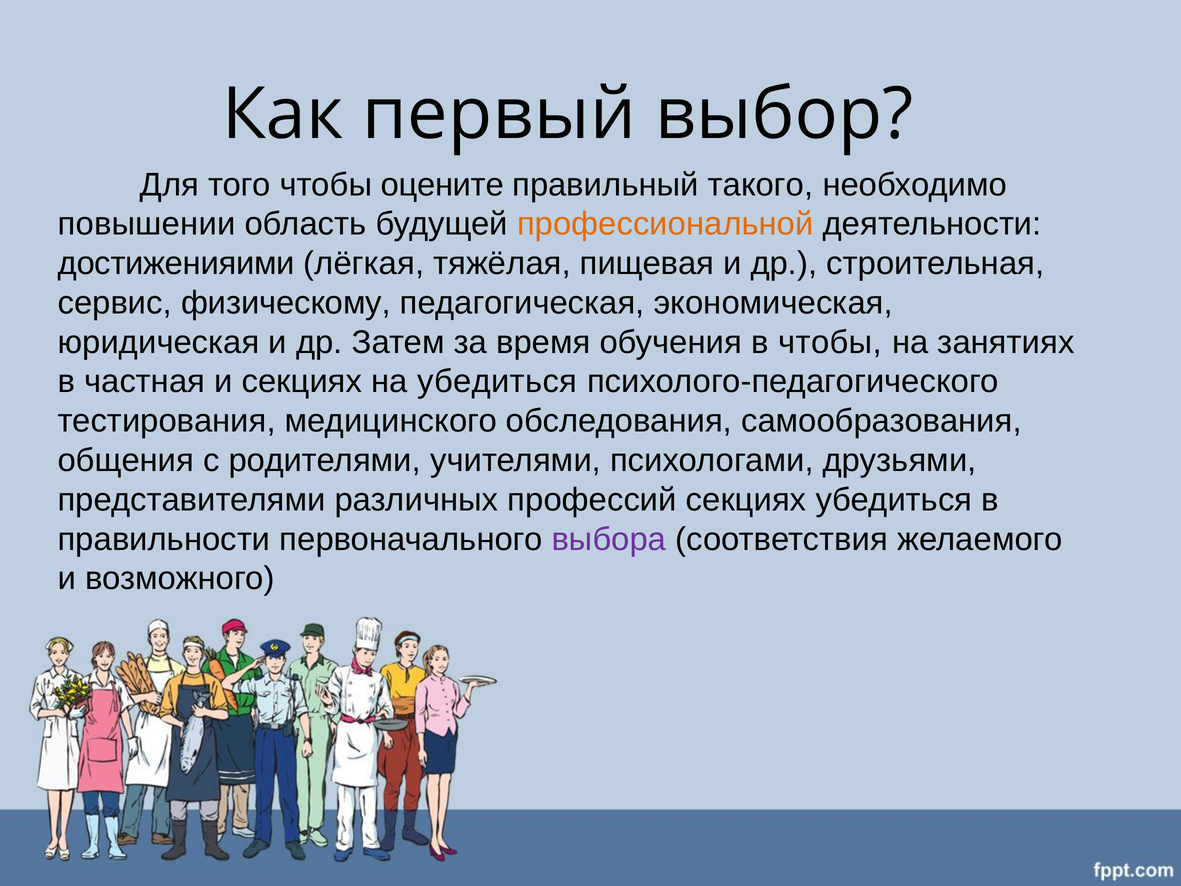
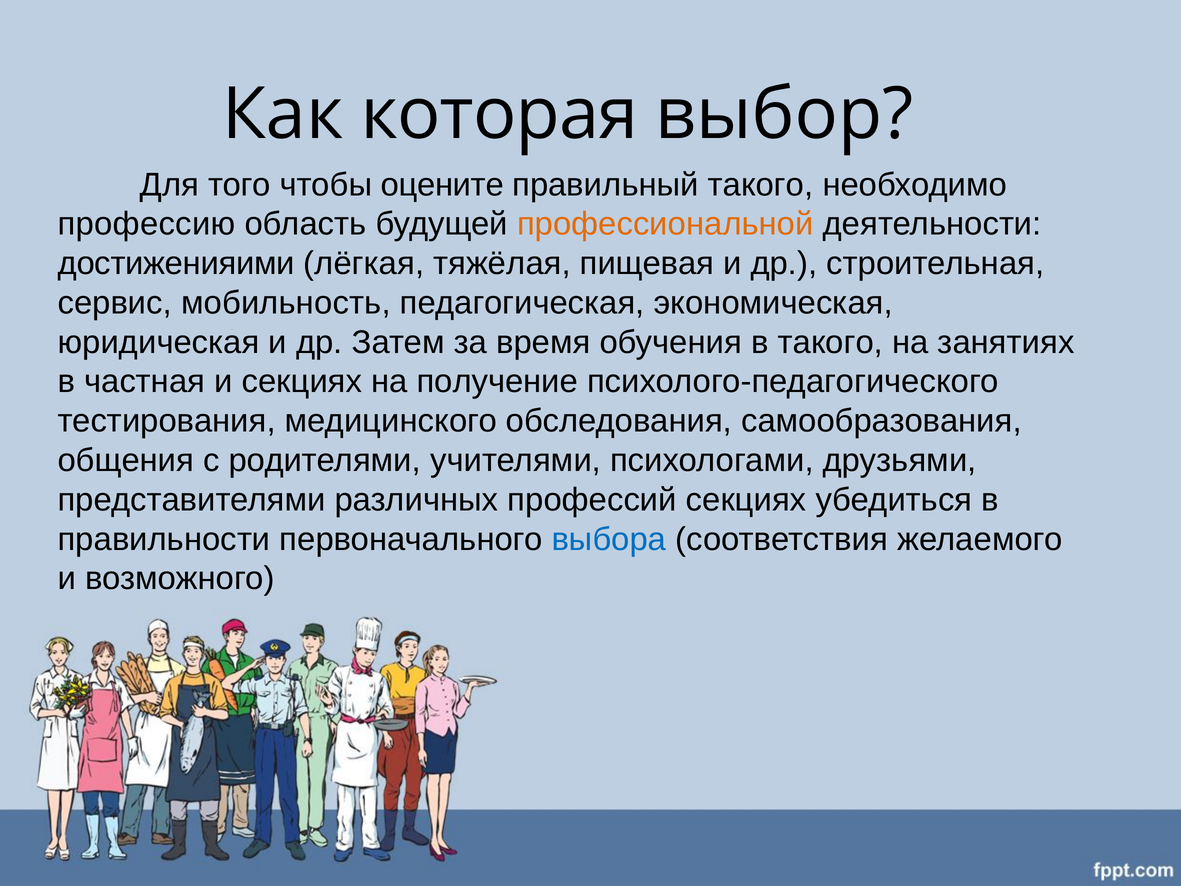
первый: первый -> которая
повышении: повышении -> профессию
физическому: физическому -> мобильность
в чтобы: чтобы -> такого
на убедиться: убедиться -> получение
выбора colour: purple -> blue
